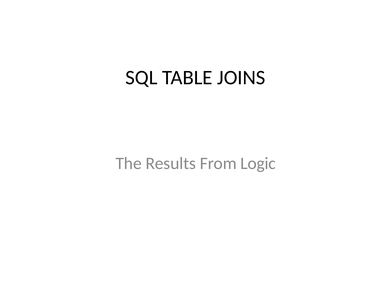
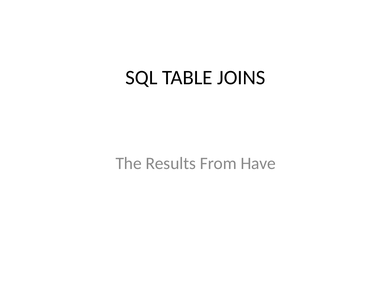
Logic: Logic -> Have
